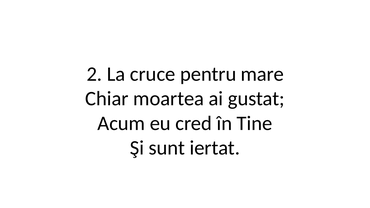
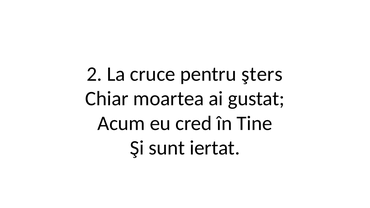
mare: mare -> şters
